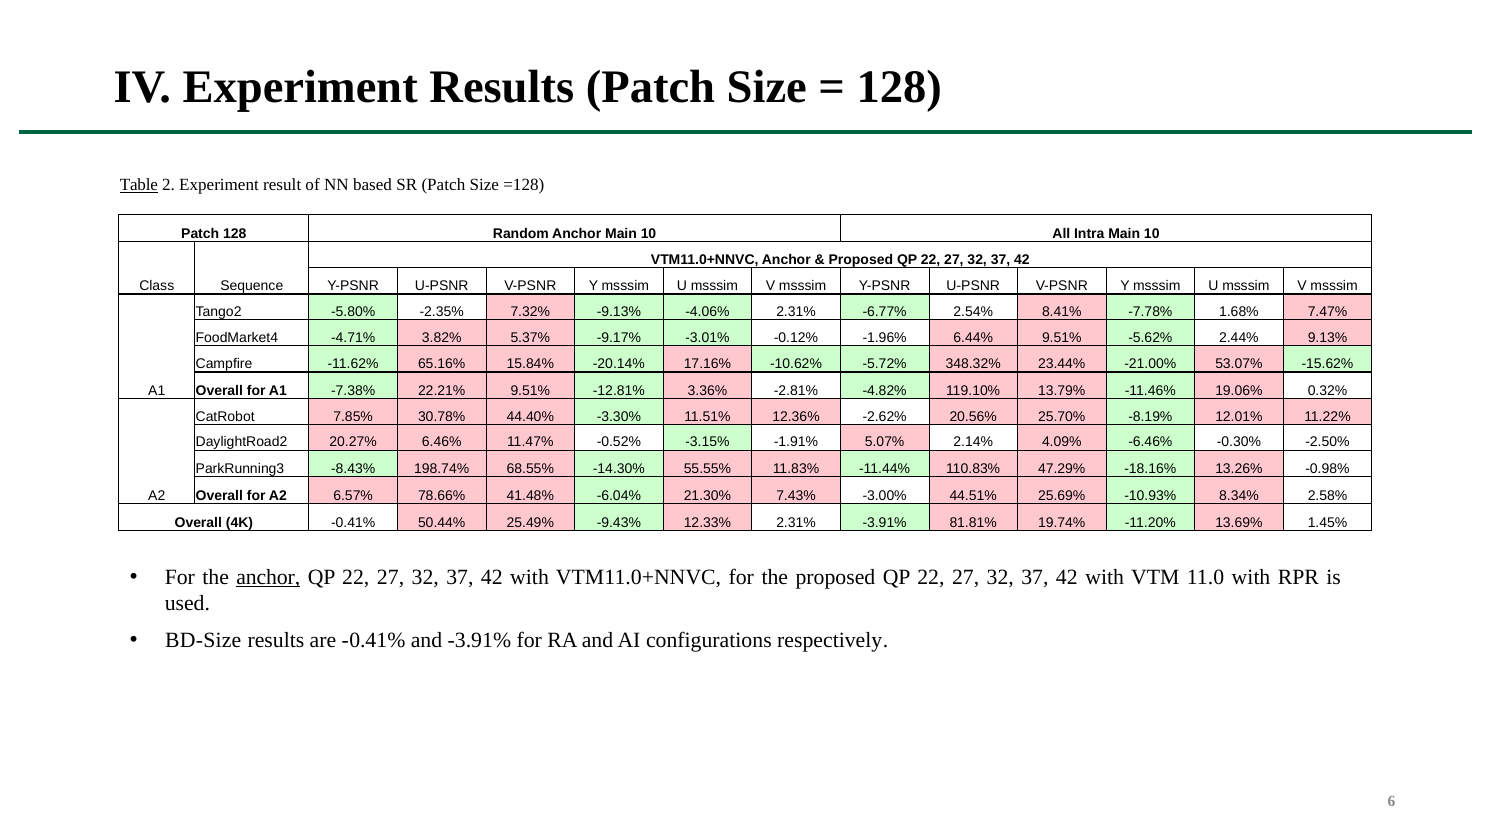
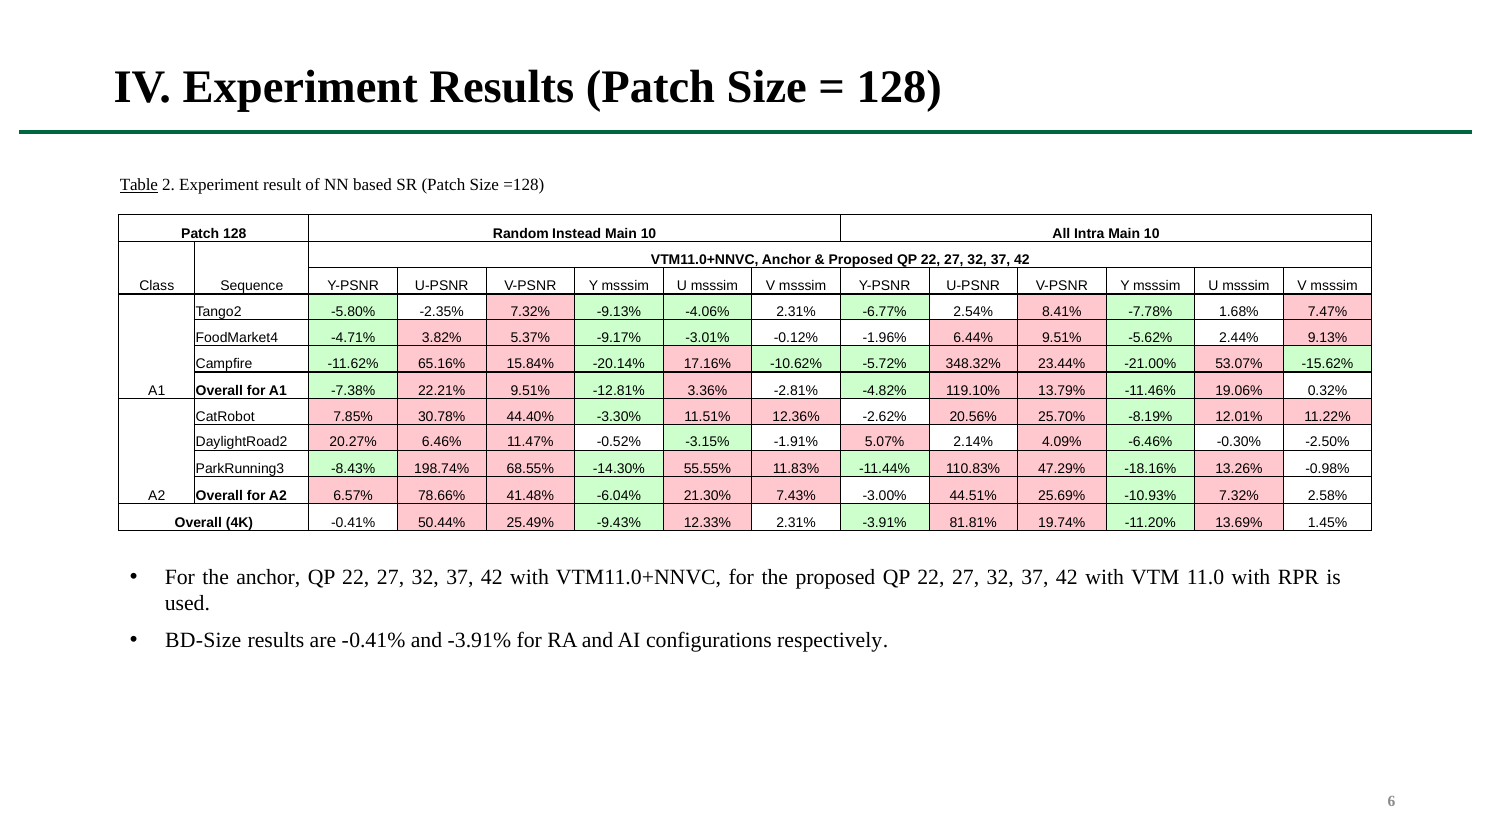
Random Anchor: Anchor -> Instead
-10.93% 8.34%: 8.34% -> 7.32%
anchor at (268, 577) underline: present -> none
